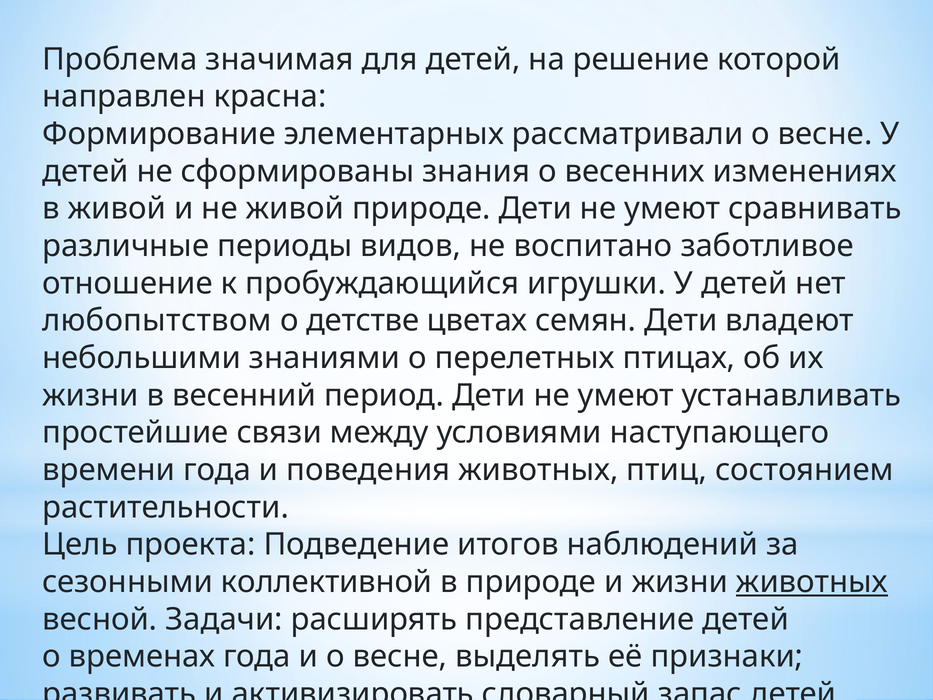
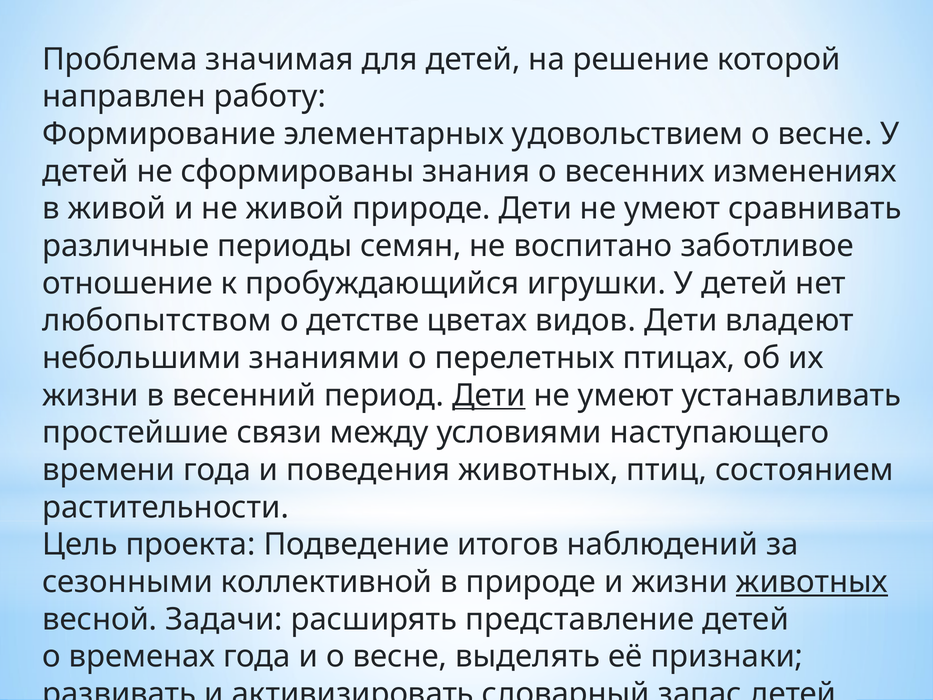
красна: красна -> работу
рассматривали: рассматривали -> удовольствием
видов: видов -> семян
семян: семян -> видов
Дети at (489, 395) underline: none -> present
